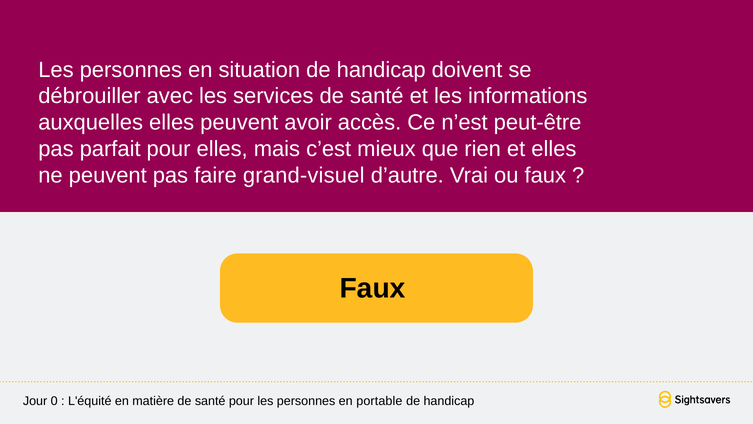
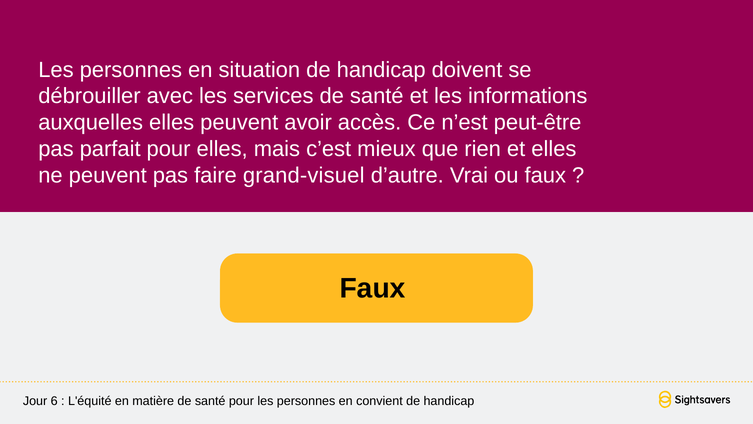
0: 0 -> 6
portable: portable -> convient
